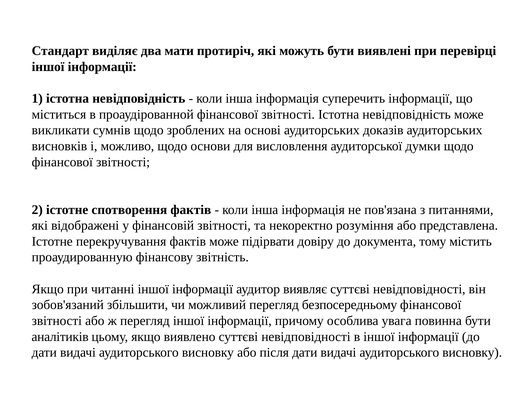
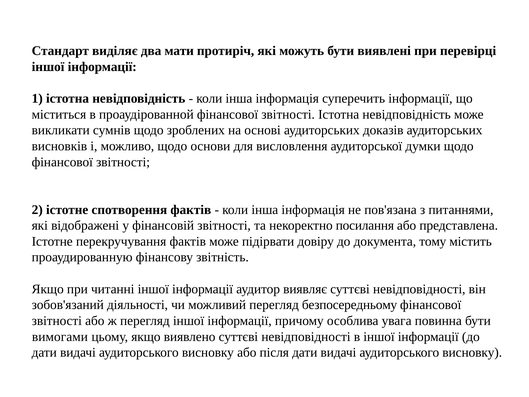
розуміння: розуміння -> посилання
збільшити: збільшити -> діяльності
аналітиків: аналітиків -> вимогами
